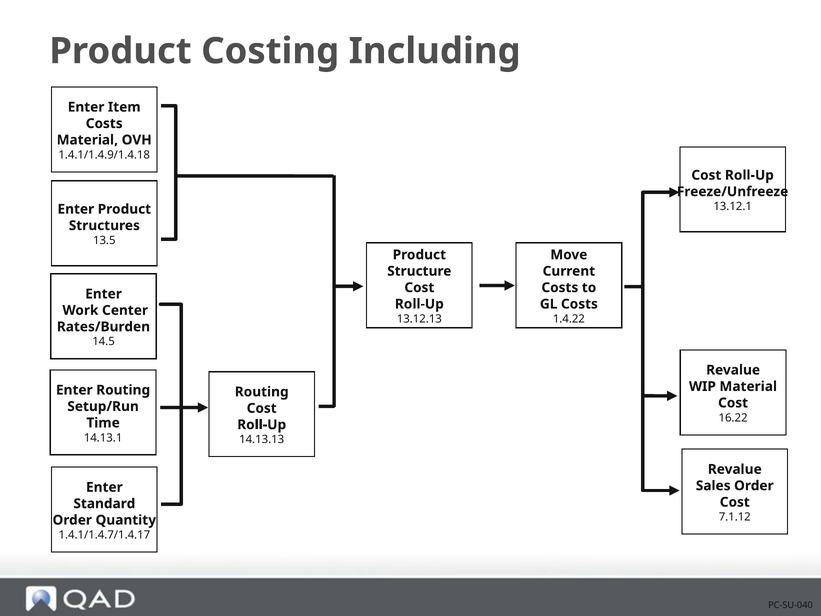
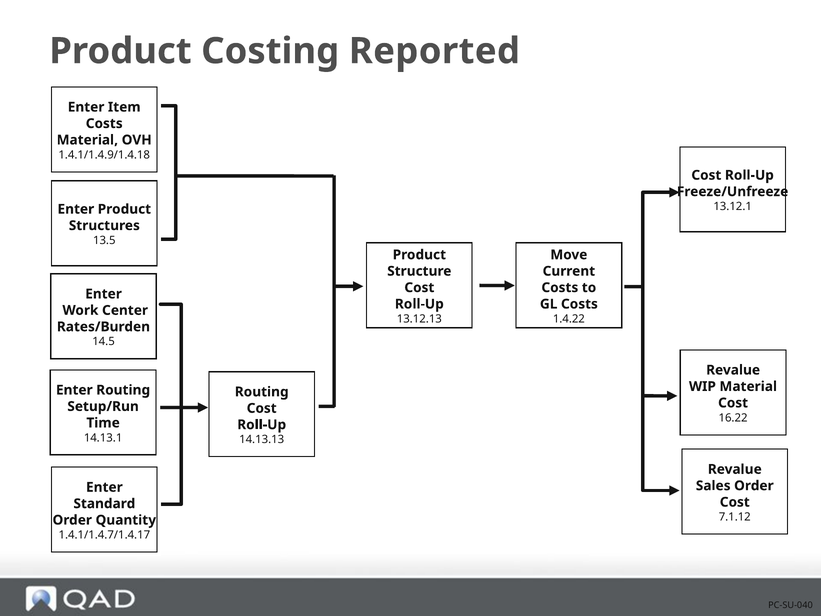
Including: Including -> Reported
